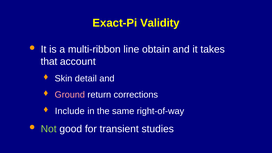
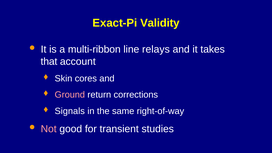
obtain: obtain -> relays
detail: detail -> cores
Include: Include -> Signals
Not colour: light green -> pink
